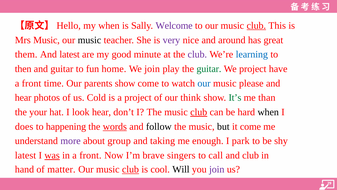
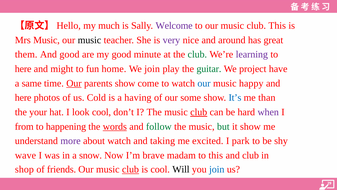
my when: when -> much
club at (256, 26) underline: present -> none
And latest: latest -> good
club at (197, 54) colour: purple -> green
learning colour: blue -> purple
then at (23, 69): then -> here
and guitar: guitar -> might
front at (32, 83): front -> same
Our at (74, 83) underline: none -> present
please: please -> happy
hear at (23, 97): hear -> here
a project: project -> having
think: think -> some
It’s colour: green -> blue
look hear: hear -> cool
when at (268, 112) colour: black -> purple
does: does -> from
follow colour: black -> green
but colour: black -> green
it come: come -> show
about group: group -> watch
enough: enough -> excited
latest at (25, 155): latest -> wave
was underline: present -> none
in a front: front -> snow
singers: singers -> madam
to call: call -> this
hand: hand -> shop
matter: matter -> friends
join at (217, 169) colour: purple -> blue
